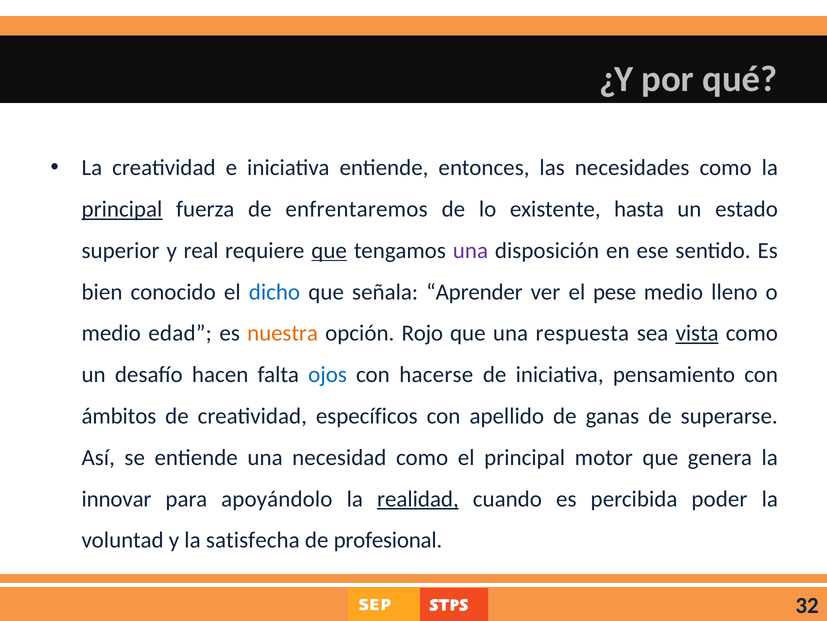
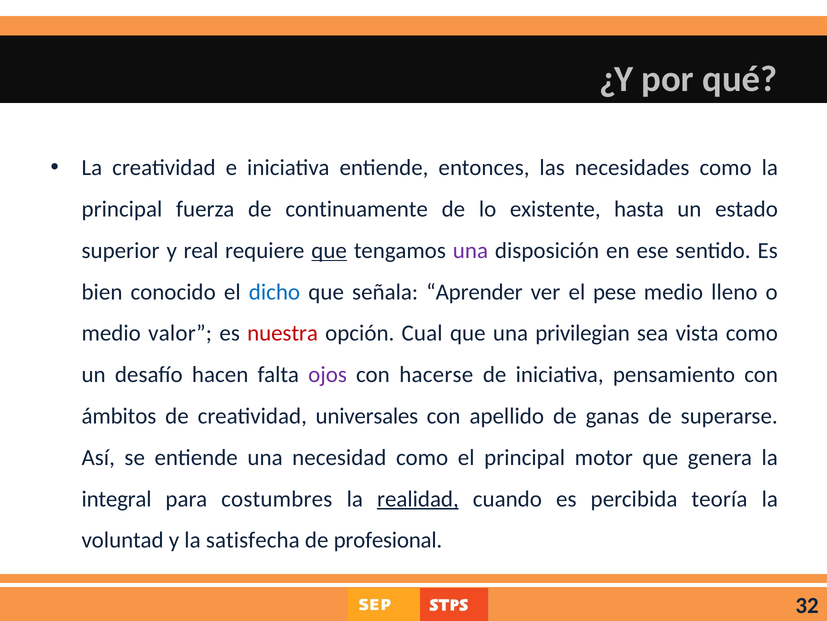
principal at (122, 209) underline: present -> none
enfrentaremos: enfrentaremos -> continuamente
edad: edad -> valor
nuestra colour: orange -> red
Rojo: Rojo -> Cual
respuesta: respuesta -> privilegian
vista underline: present -> none
ojos colour: blue -> purple
específicos: específicos -> universales
innovar: innovar -> integral
apoyándolo: apoyándolo -> costumbres
poder: poder -> teoría
